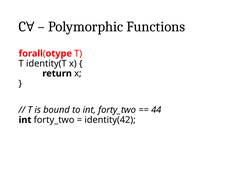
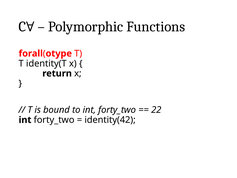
44: 44 -> 22
